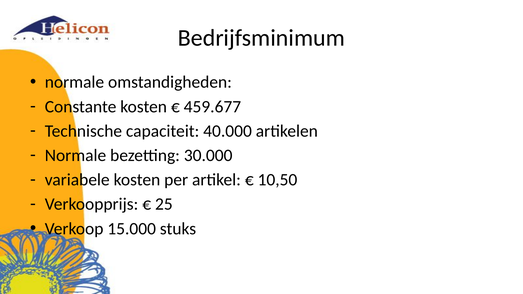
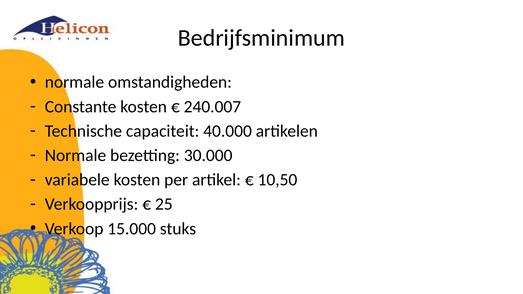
459.677: 459.677 -> 240.007
